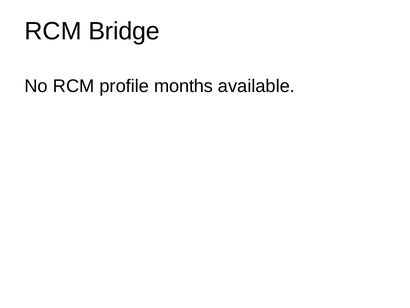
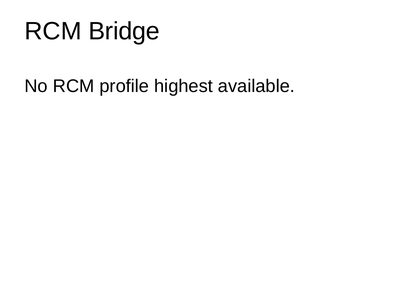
months: months -> highest
